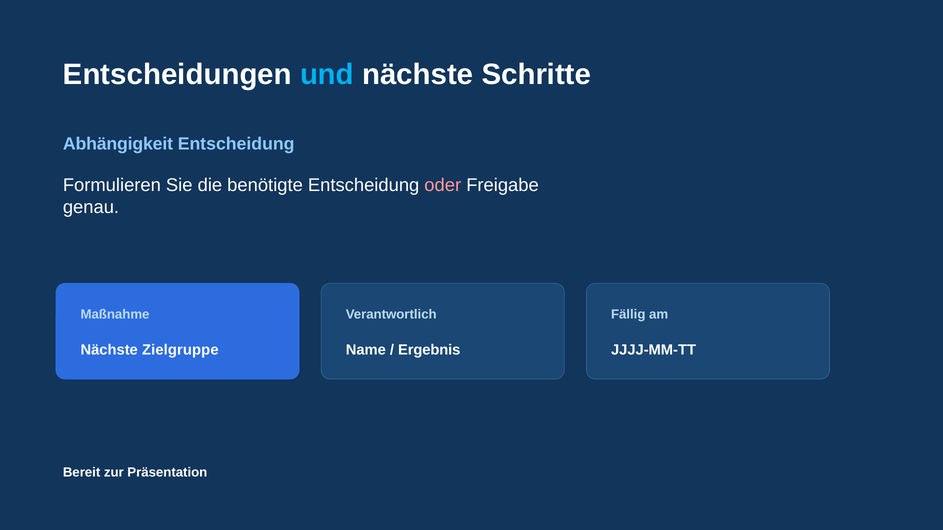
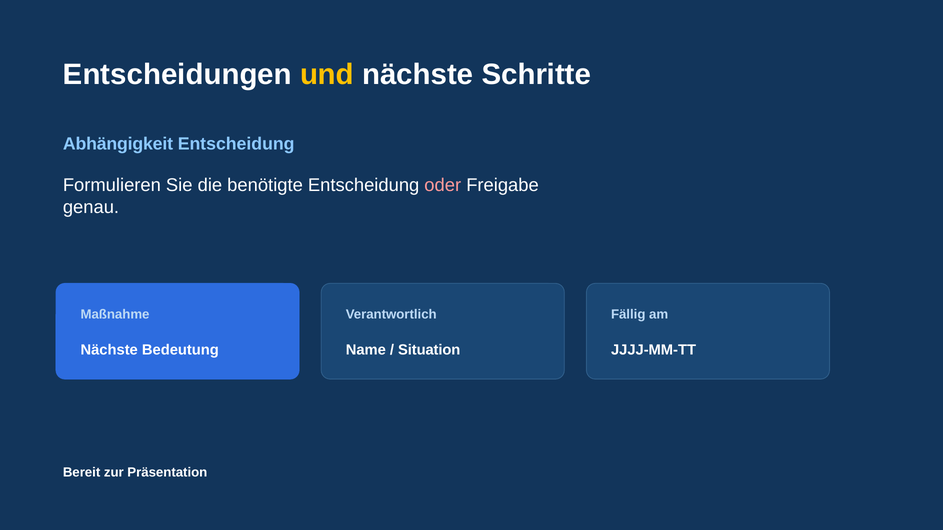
und colour: light blue -> yellow
Zielgruppe: Zielgruppe -> Bedeutung
Ergebnis: Ergebnis -> Situation
